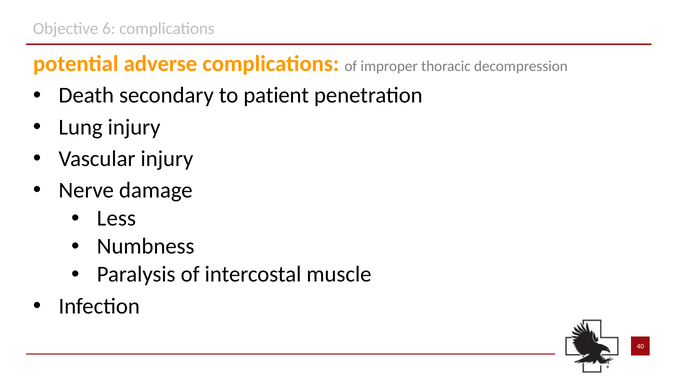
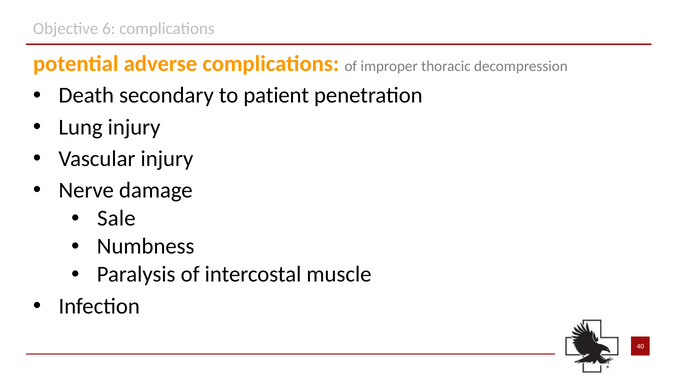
Less: Less -> Sale
